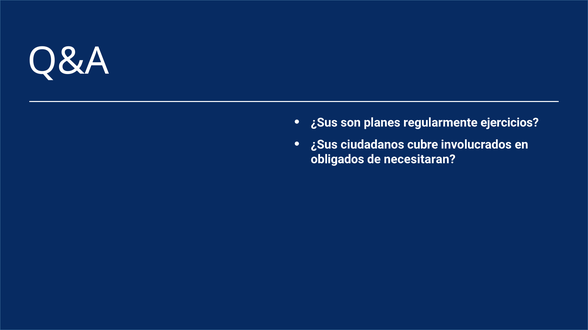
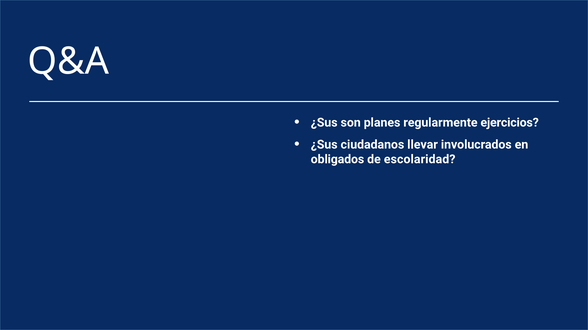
cubre: cubre -> llevar
necesitaran: necesitaran -> escolaridad
